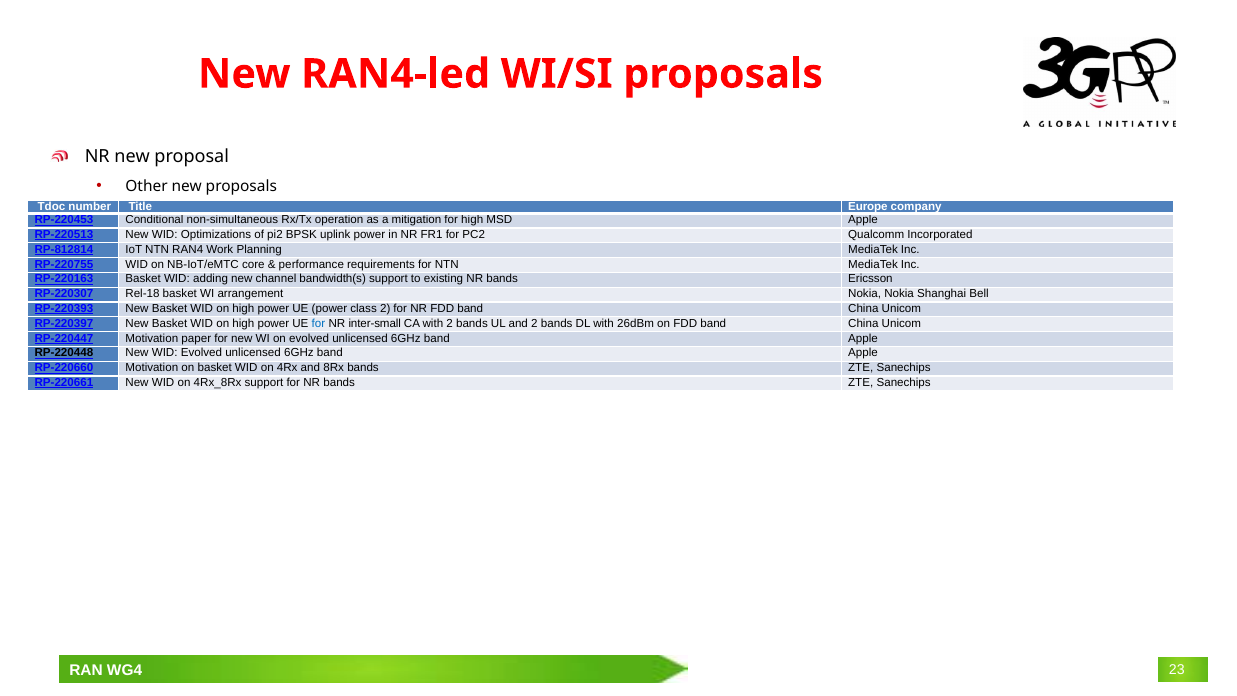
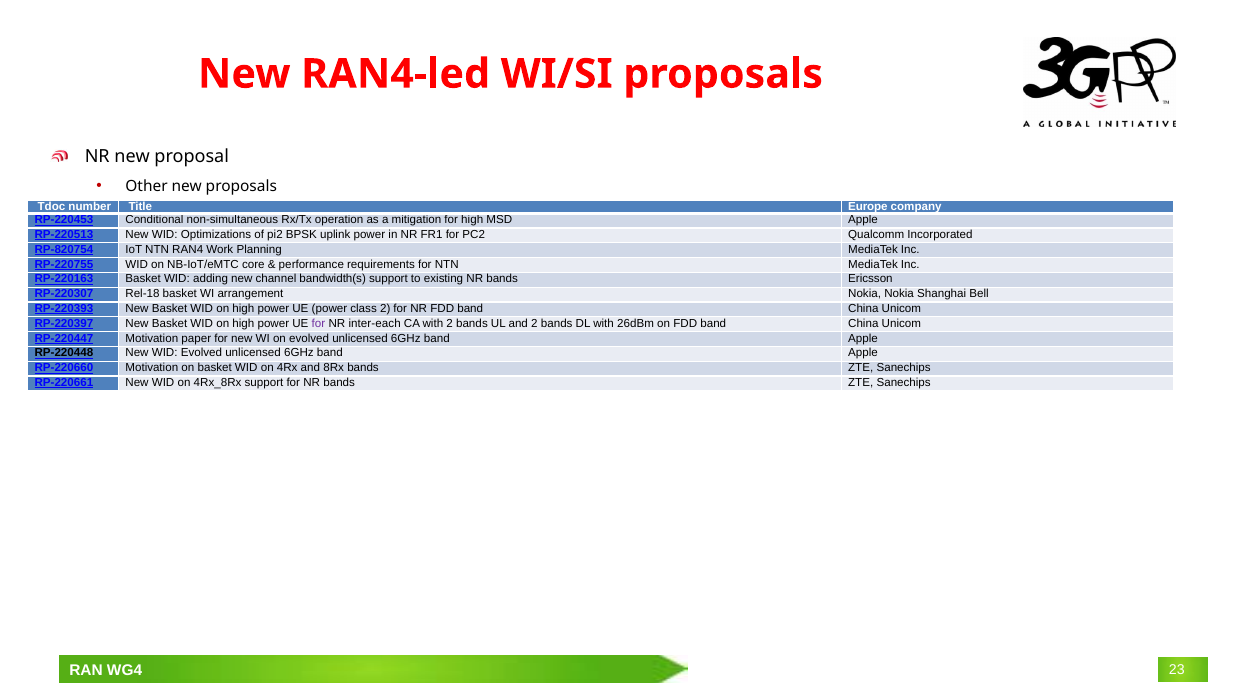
RP-812814: RP-812814 -> RP-820754
for at (319, 323) colour: blue -> purple
inter-small: inter-small -> inter-each
